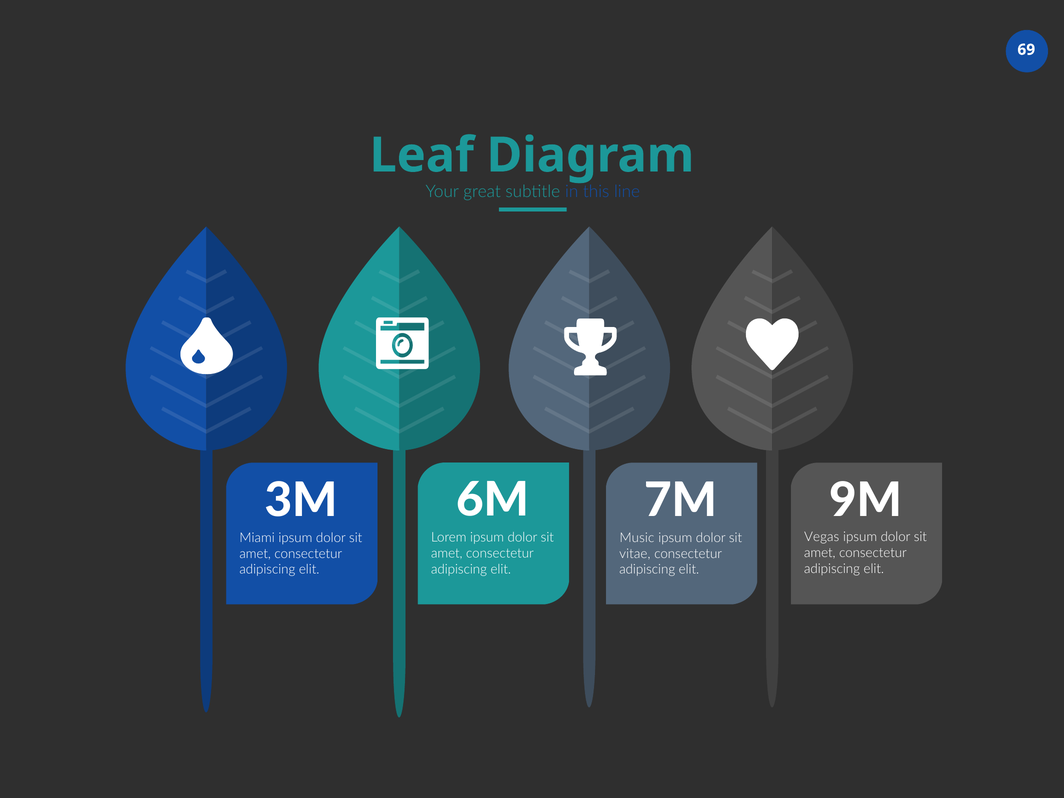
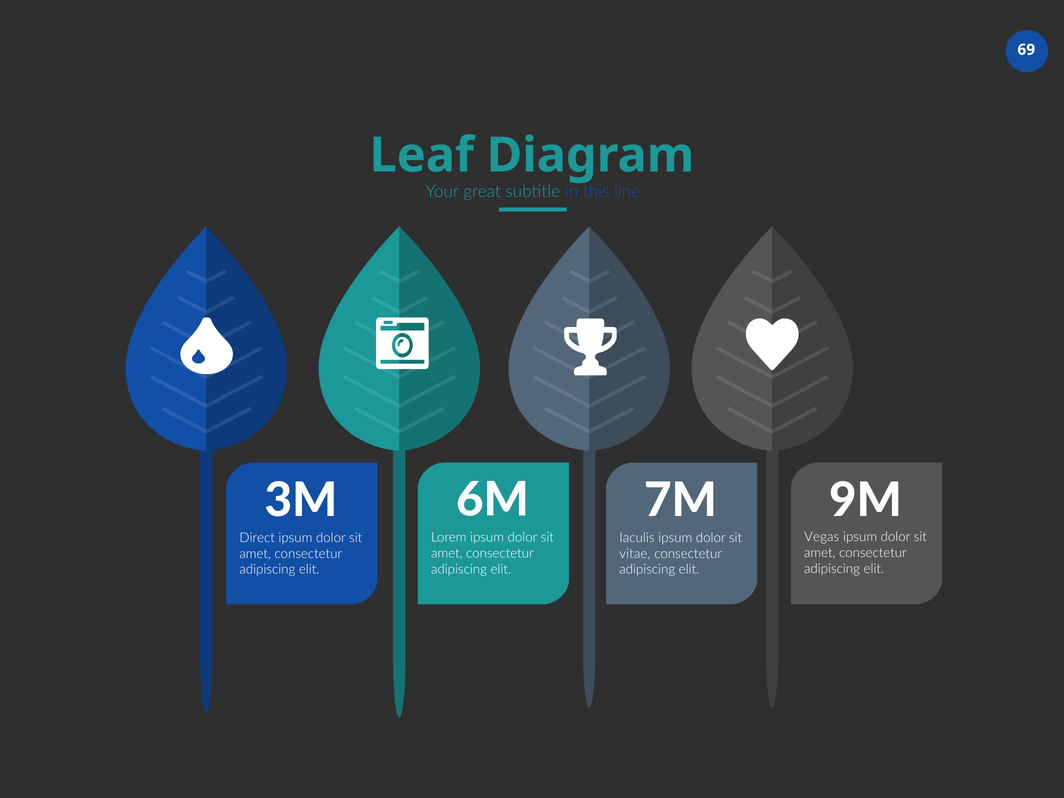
Miami: Miami -> Direct
Music: Music -> Iaculis
